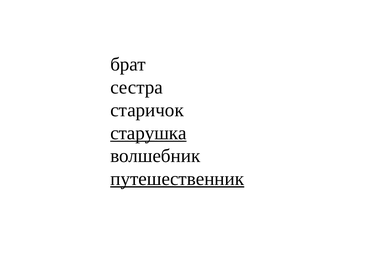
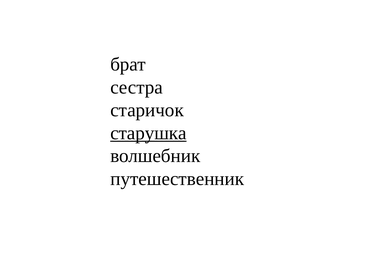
путешественник underline: present -> none
